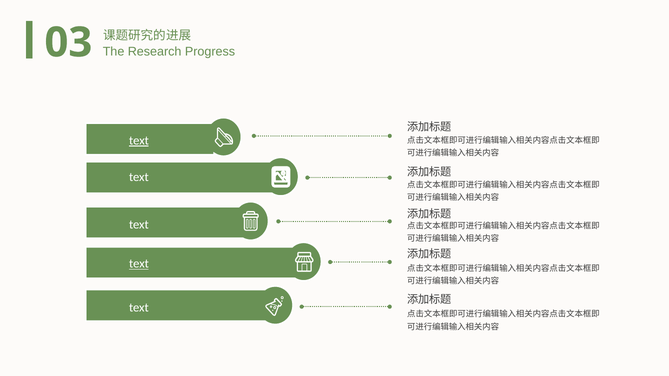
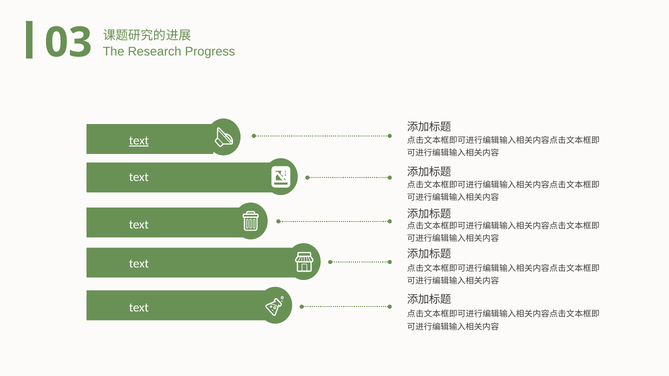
text at (139, 264) underline: present -> none
